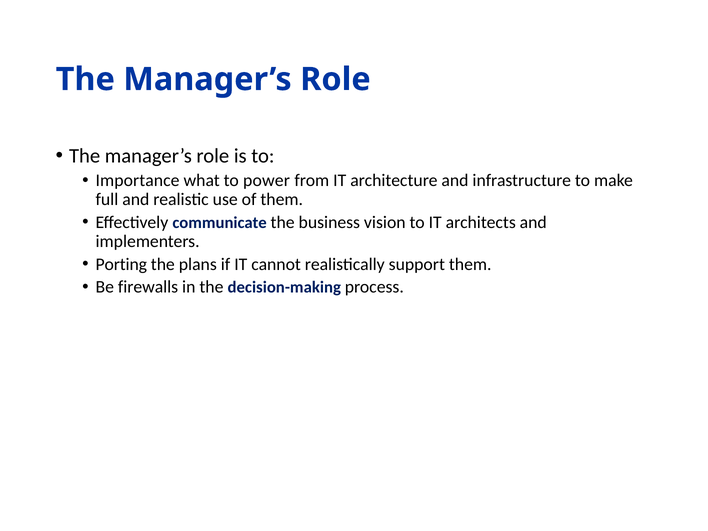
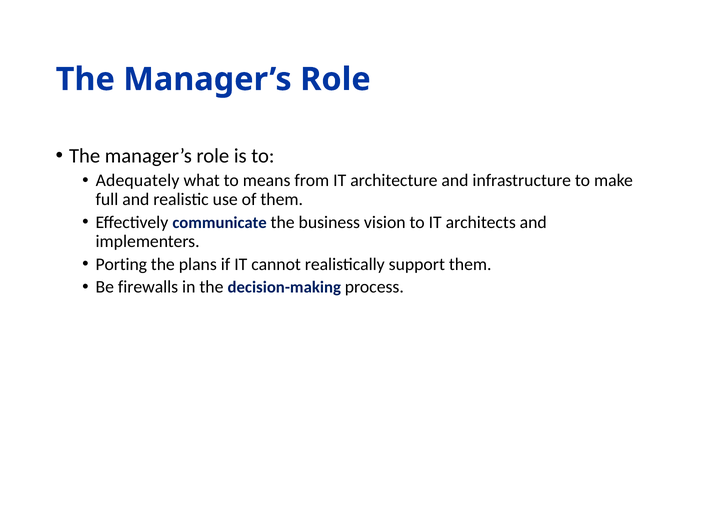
Importance: Importance -> Adequately
power: power -> means
